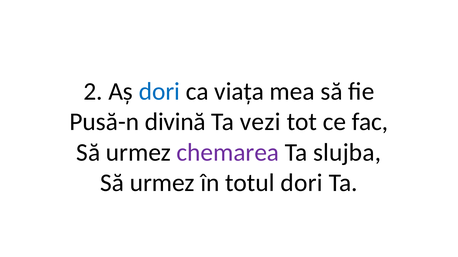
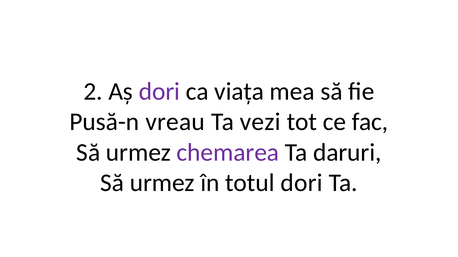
dori at (159, 92) colour: blue -> purple
divină: divină -> vreau
slujba: slujba -> daruri
